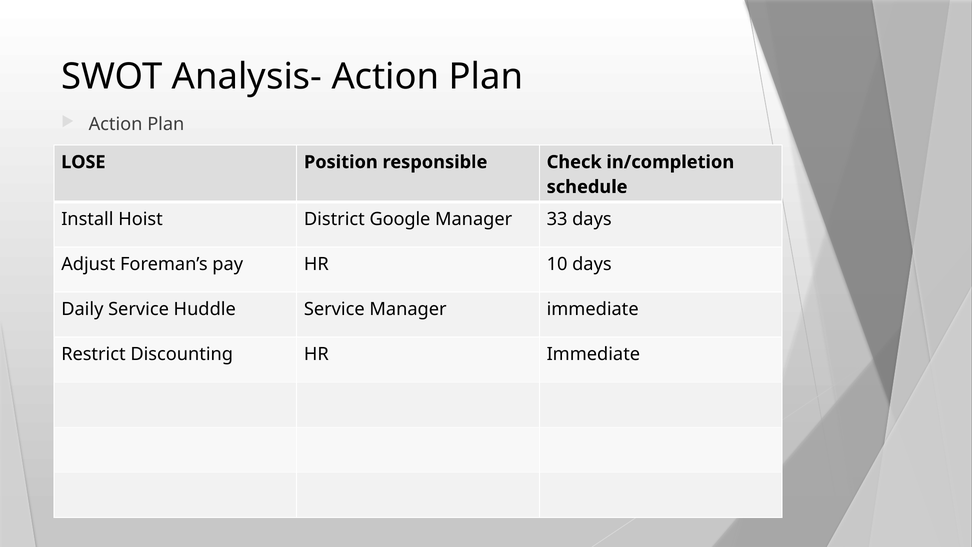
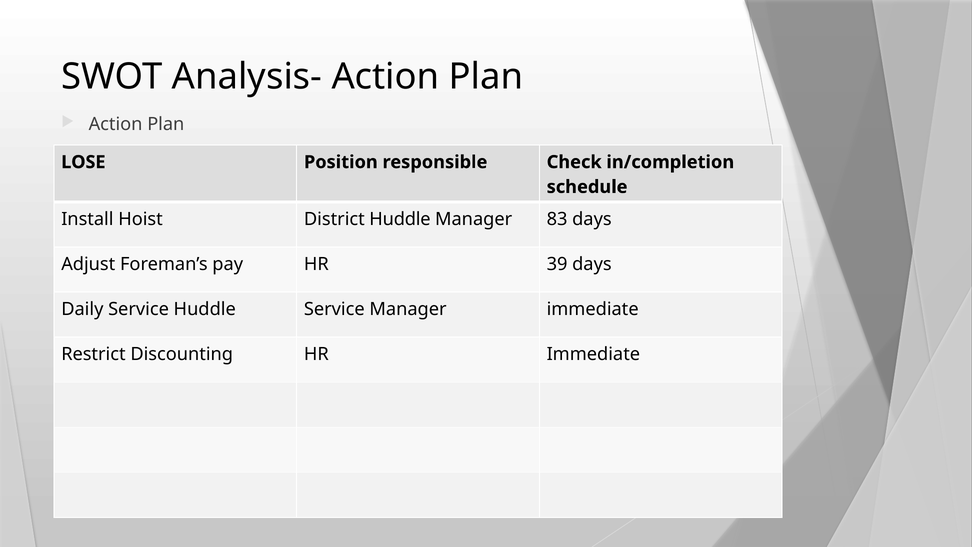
District Google: Google -> Huddle
33: 33 -> 83
10: 10 -> 39
